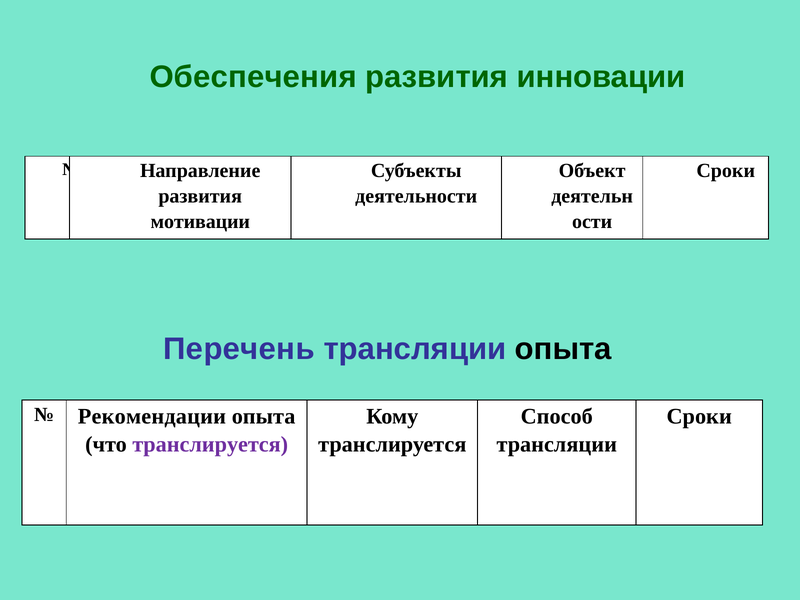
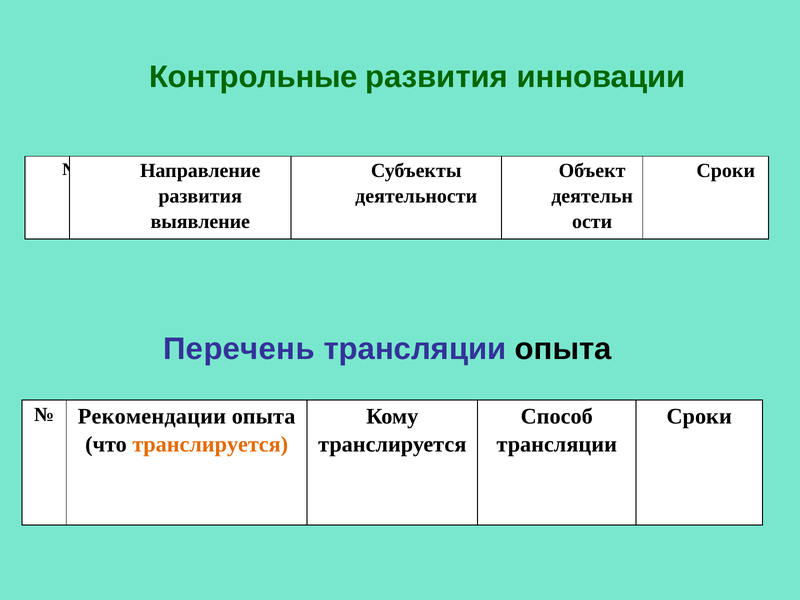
Обеспечения: Обеспечения -> Контрольные
мотивации: мотивации -> выявление
транслируется at (210, 445) colour: purple -> orange
